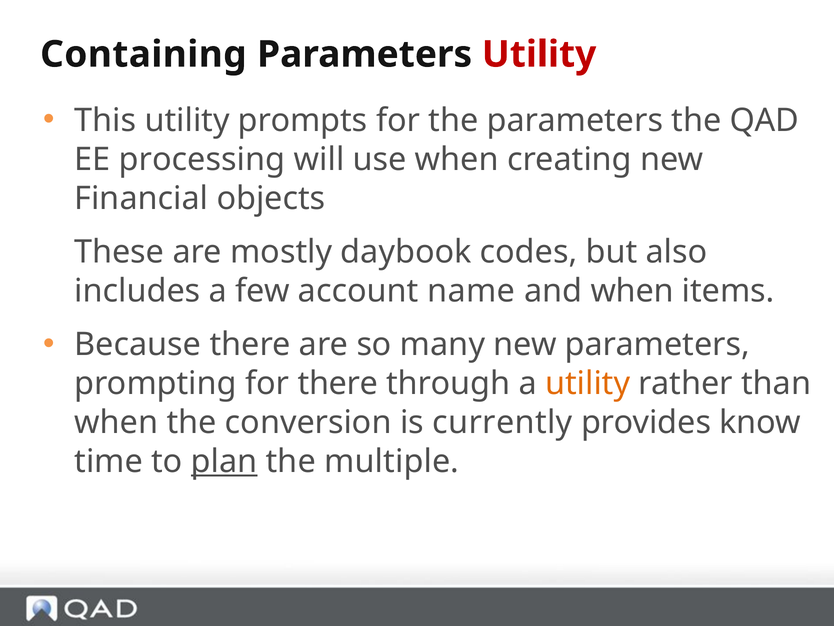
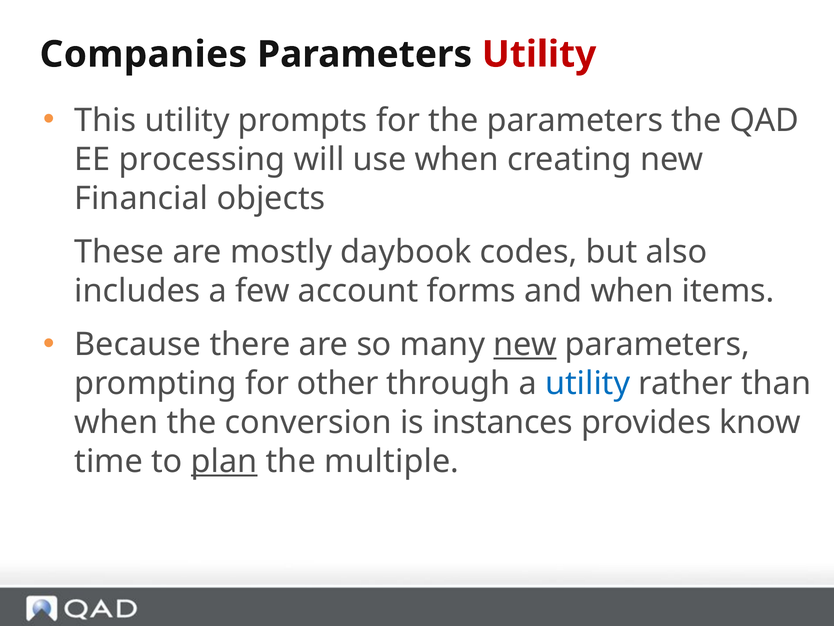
Containing: Containing -> Companies
name: name -> forms
new at (525, 344) underline: none -> present
for there: there -> other
utility at (588, 383) colour: orange -> blue
currently: currently -> instances
